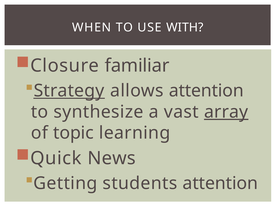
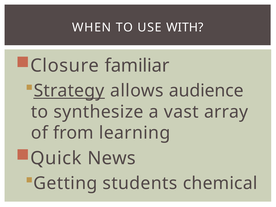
allows attention: attention -> audience
array underline: present -> none
topic: topic -> from
students attention: attention -> chemical
